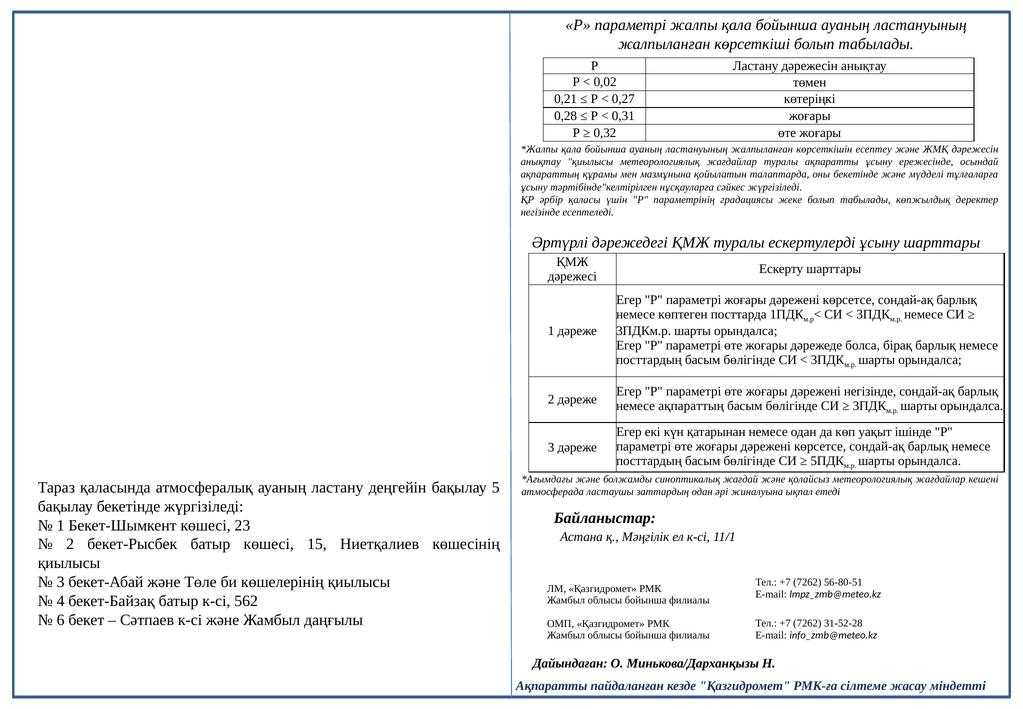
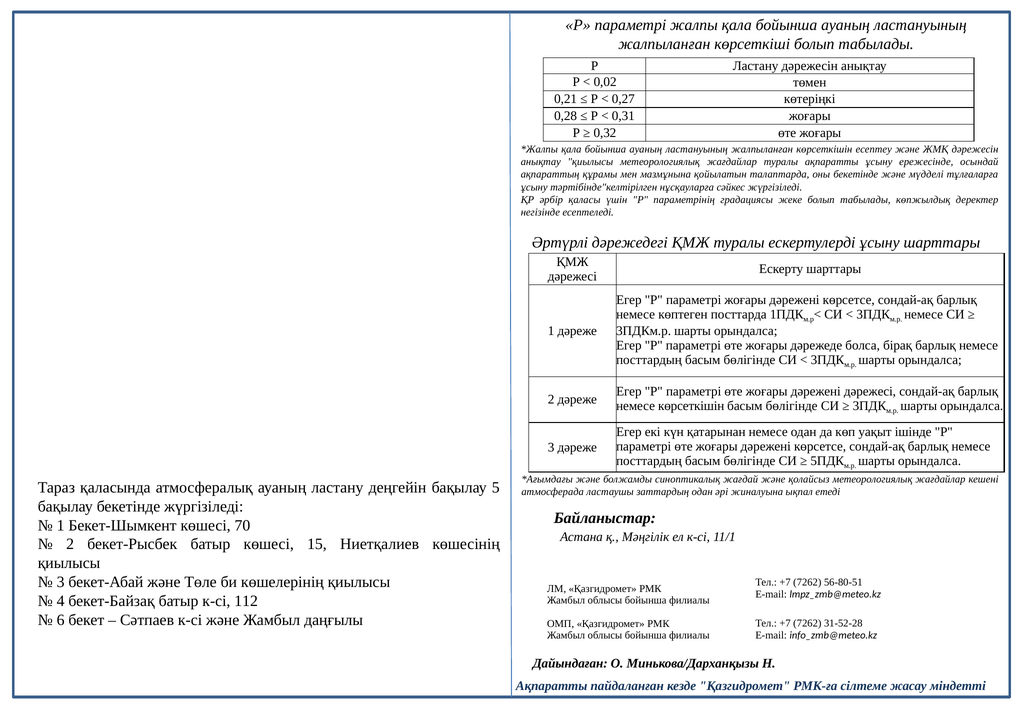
дәрежені негізінде: негізінде -> дәрежесі
немесе ақпараттың: ақпараттың -> көрсеткішін
23: 23 -> 70
562: 562 -> 112
